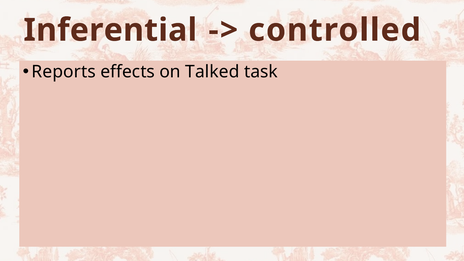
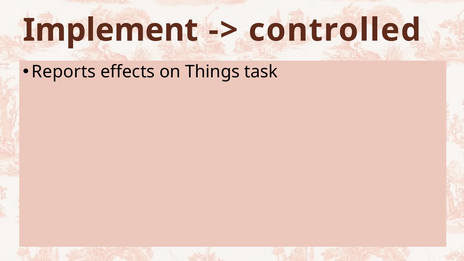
Inferential: Inferential -> Implement
Talked: Talked -> Things
